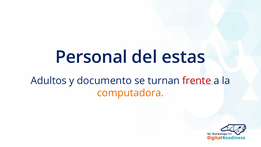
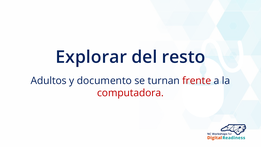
Personal: Personal -> Explorar
estas: estas -> resto
computadora colour: orange -> red
